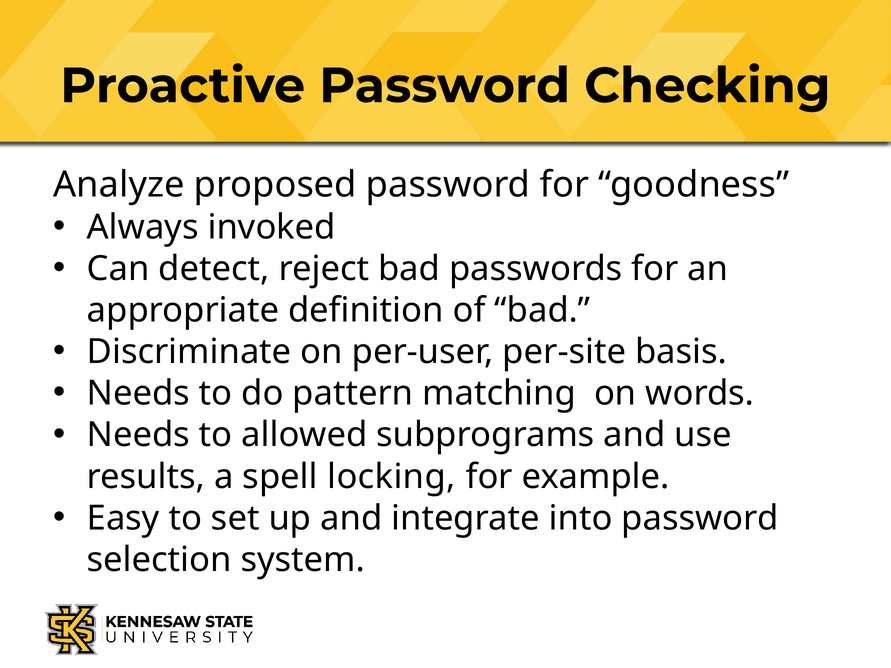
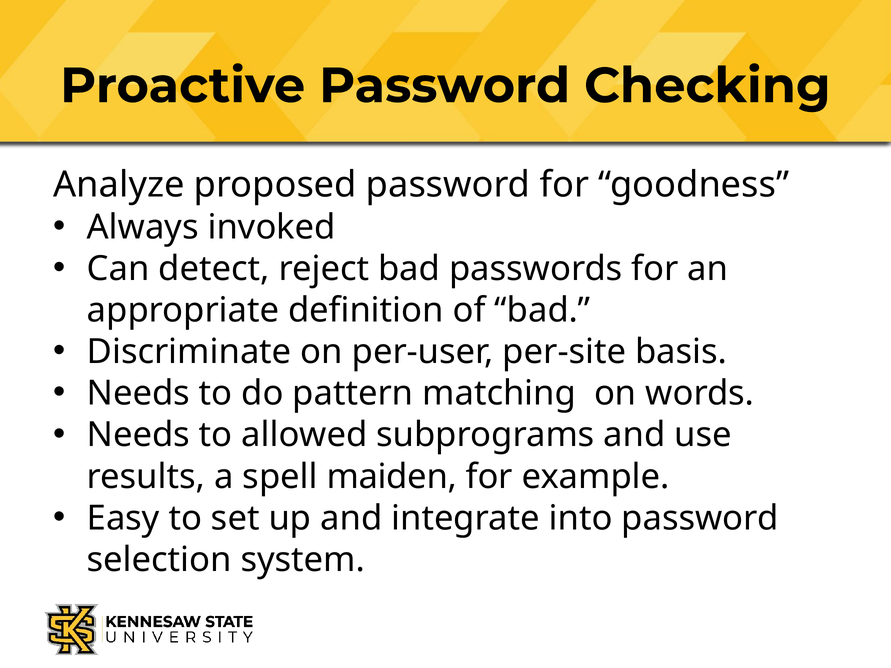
locking: locking -> maiden
